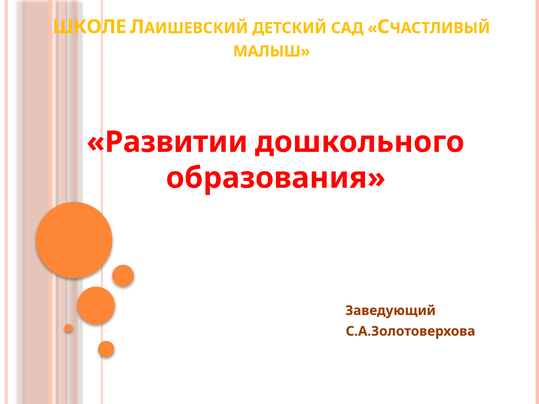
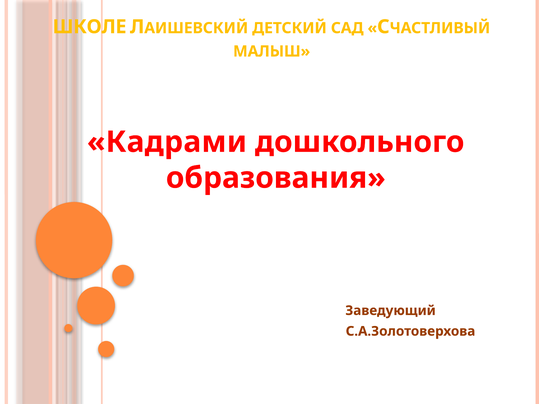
Развитии: Развитии -> Кадрами
